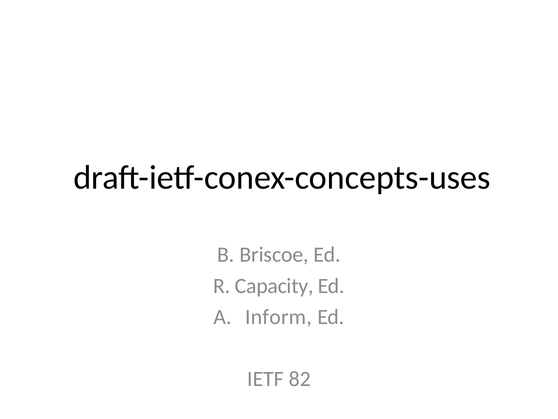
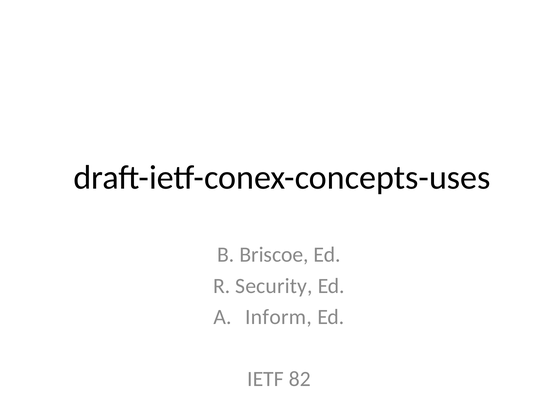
Capacity: Capacity -> Security
